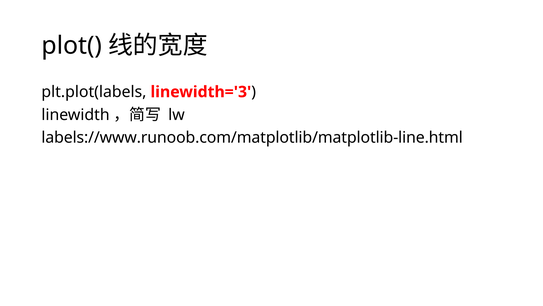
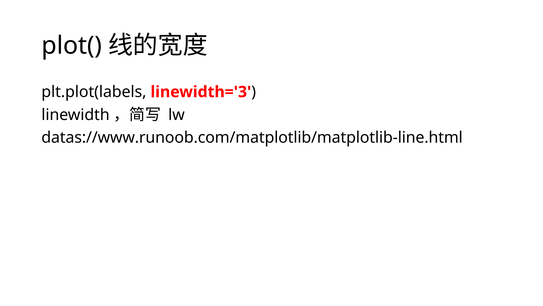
labels://www.runoob.com/matplotlib/matplotlib-line.html: labels://www.runoob.com/matplotlib/matplotlib-line.html -> datas://www.runoob.com/matplotlib/matplotlib-line.html
